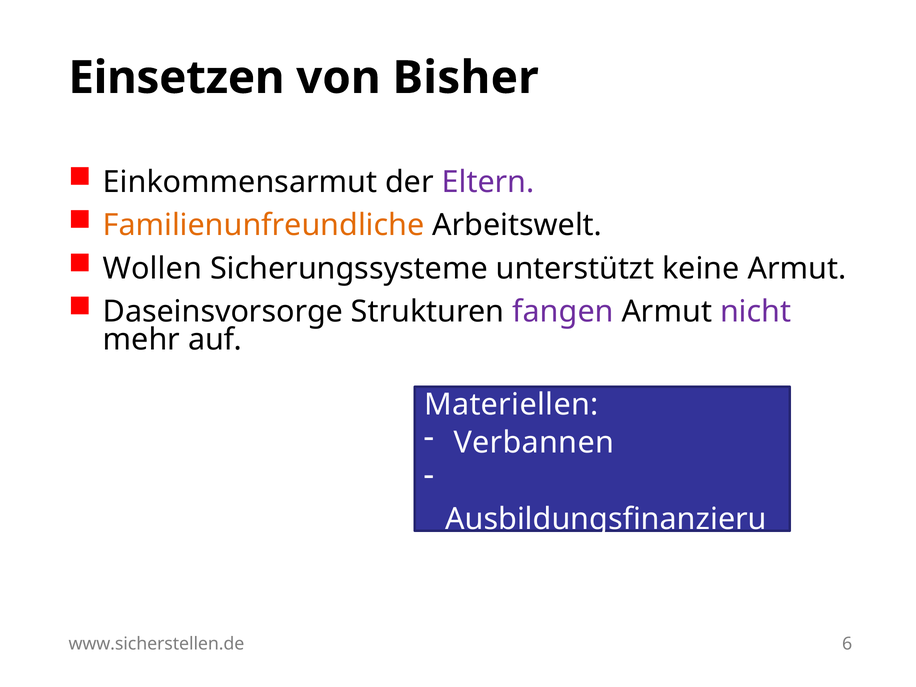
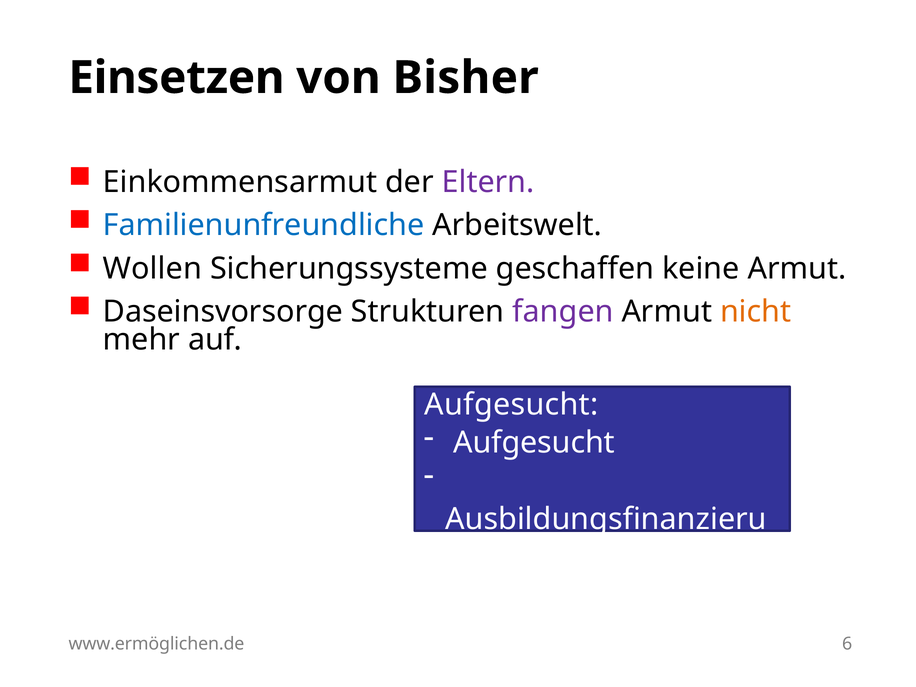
Familienunfreundliche colour: orange -> blue
unterstützt: unterstützt -> geschaffen
nicht colour: purple -> orange
Materiellen at (511, 405): Materiellen -> Aufgesucht
Verbannen at (534, 443): Verbannen -> Aufgesucht
www.sicherstellen.de: www.sicherstellen.de -> www.ermöglichen.de
